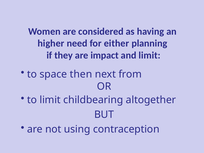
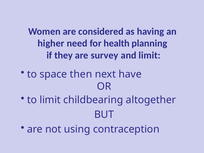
either: either -> health
impact: impact -> survey
from: from -> have
